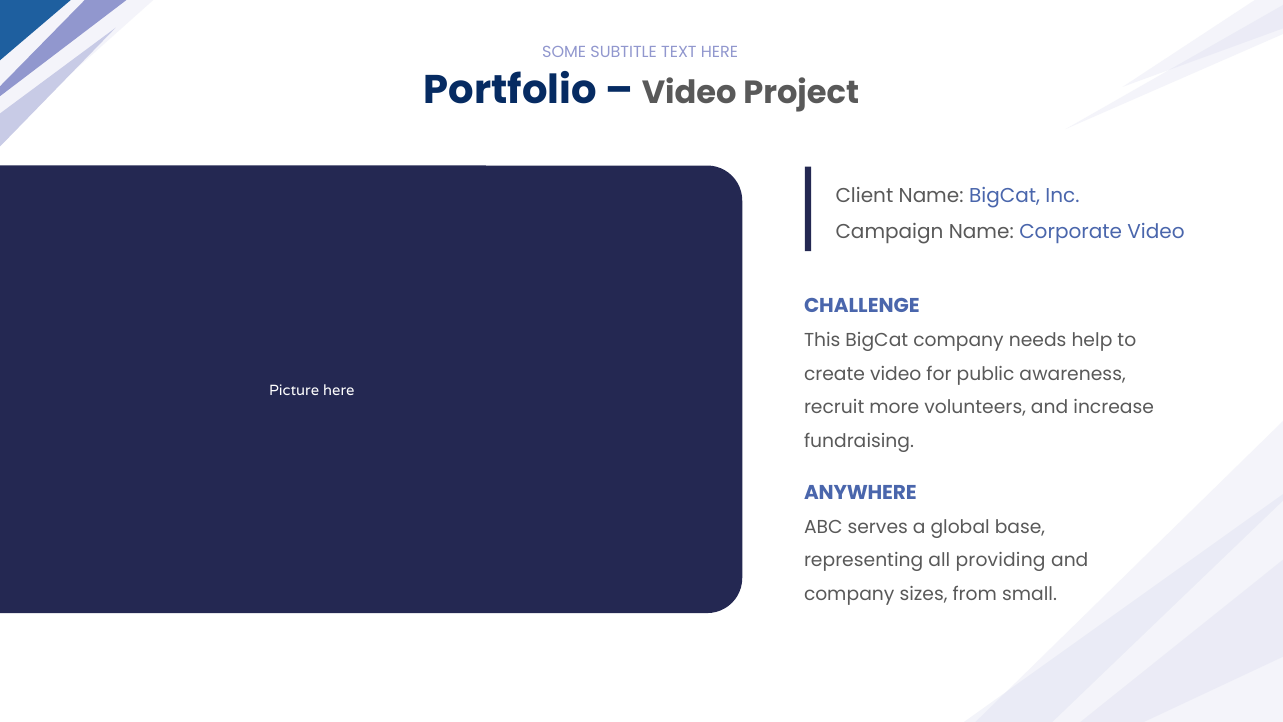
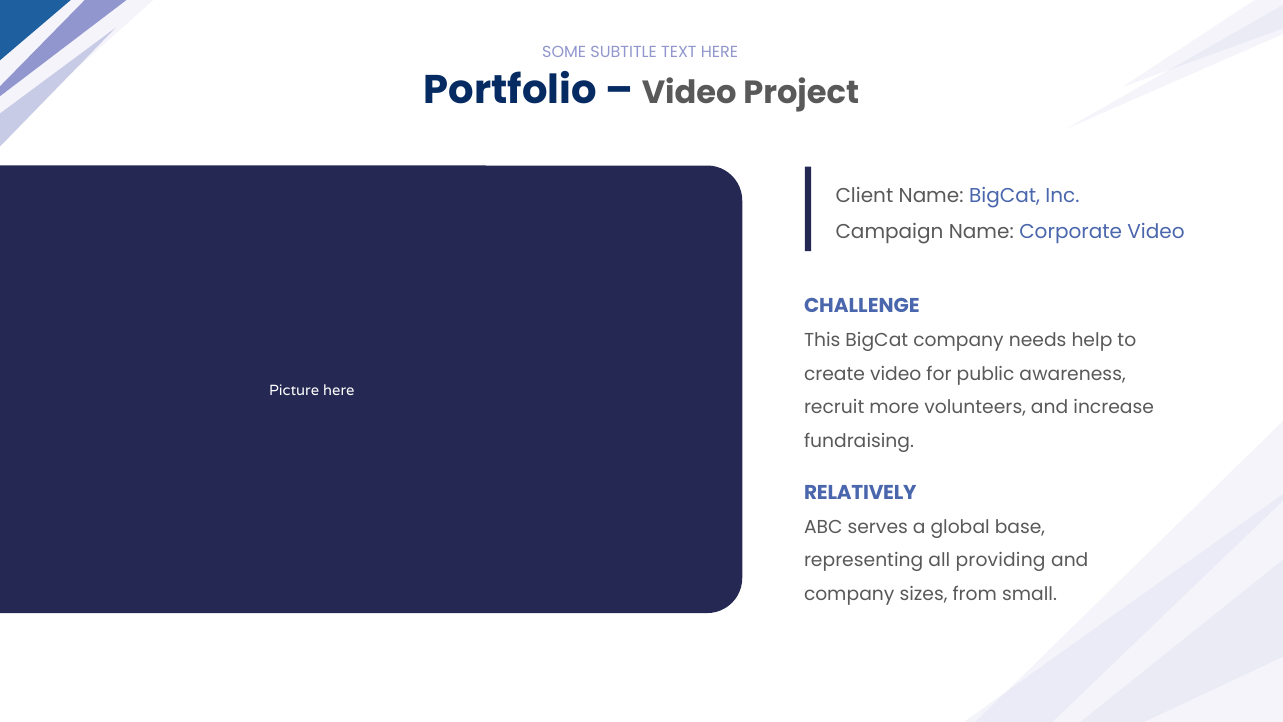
ANYWHERE: ANYWHERE -> RELATIVELY
